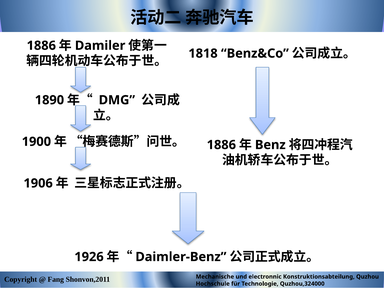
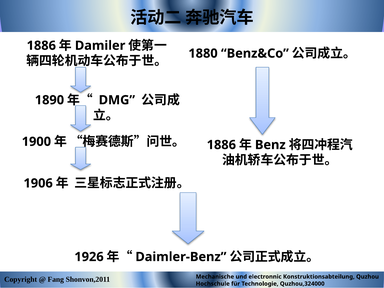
1818: 1818 -> 1880
